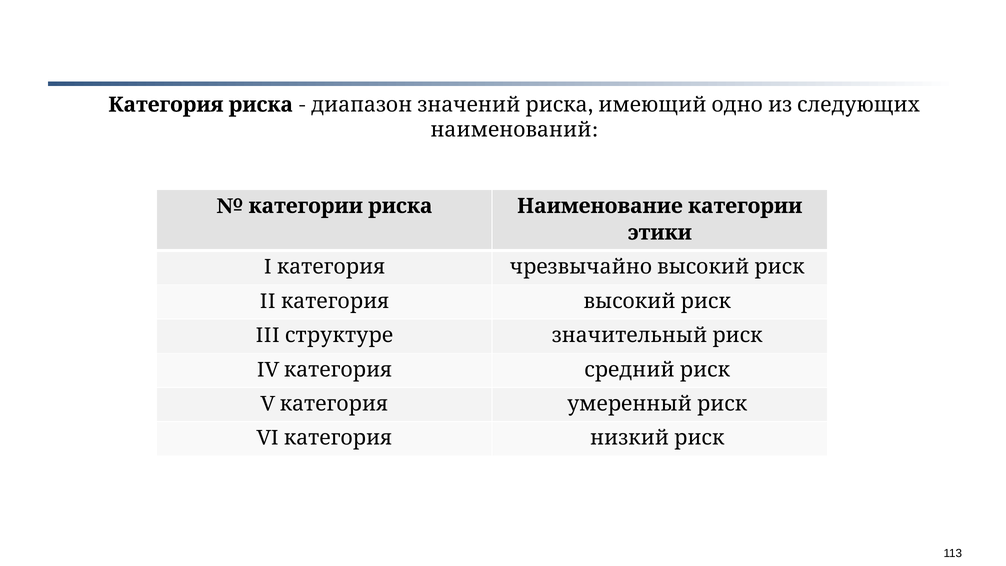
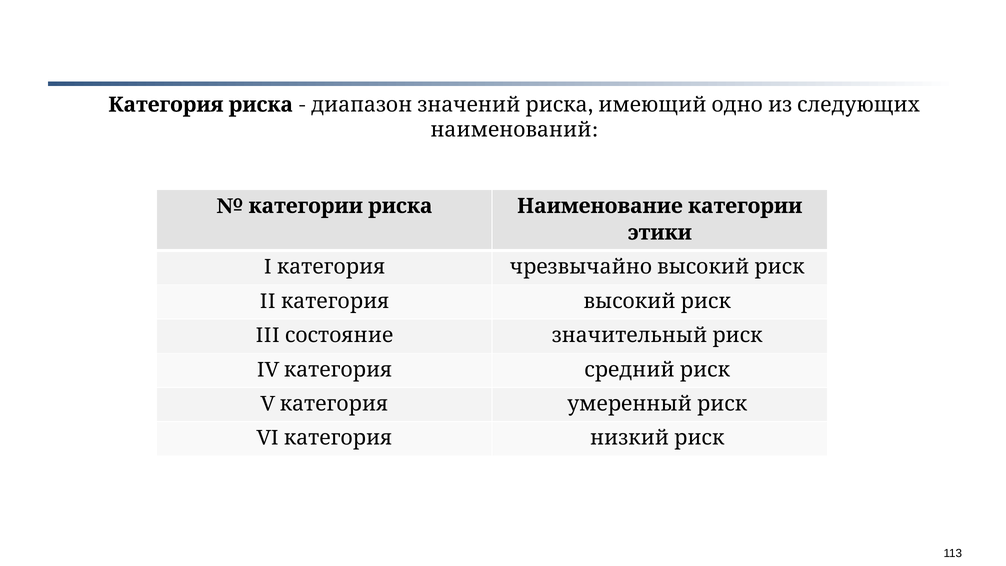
структуре: структуре -> состояние
